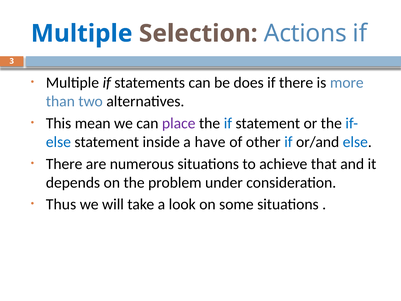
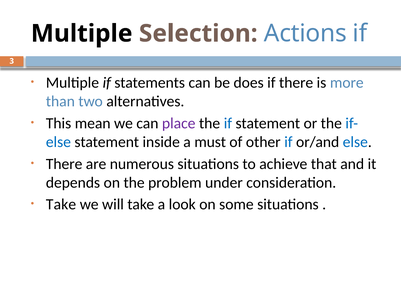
Multiple at (82, 33) colour: blue -> black
have: have -> must
Thus at (61, 204): Thus -> Take
